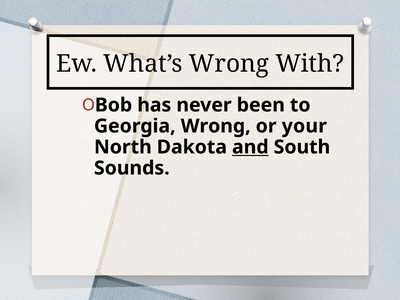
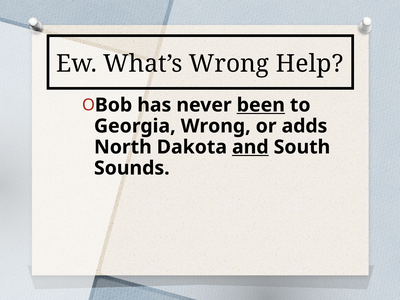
With: With -> Help
been underline: none -> present
your: your -> adds
